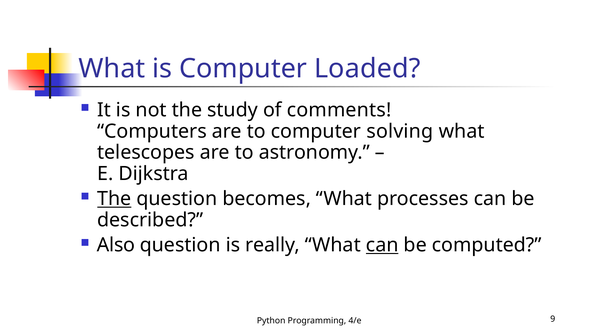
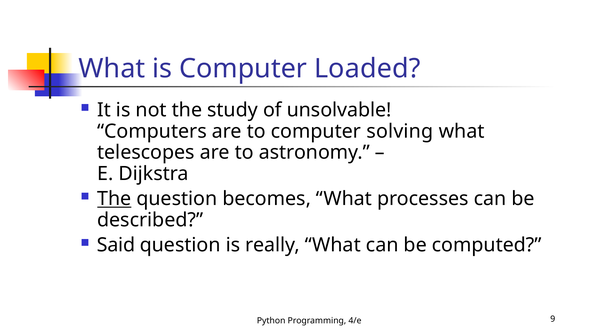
comments: comments -> unsolvable
Also: Also -> Said
can at (382, 245) underline: present -> none
